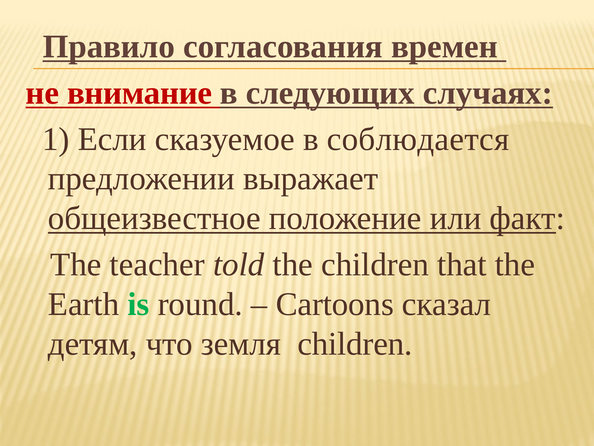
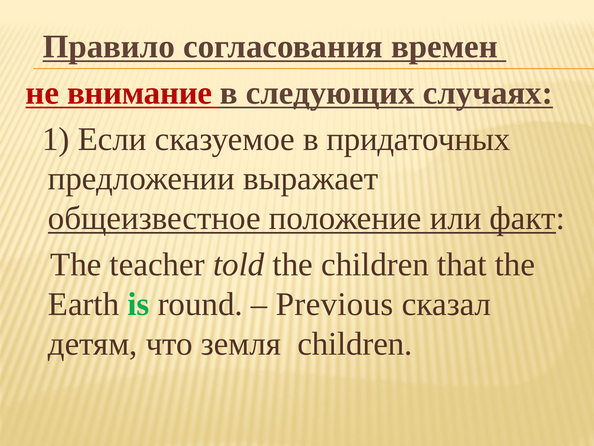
соблюдается: соблюдается -> придаточных
Cartoons: Cartoons -> Previous
